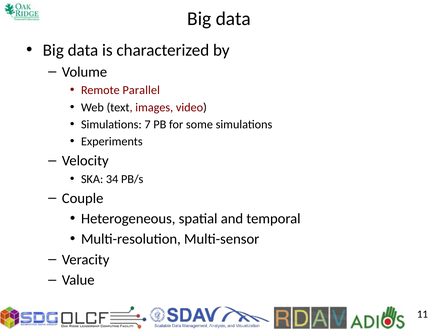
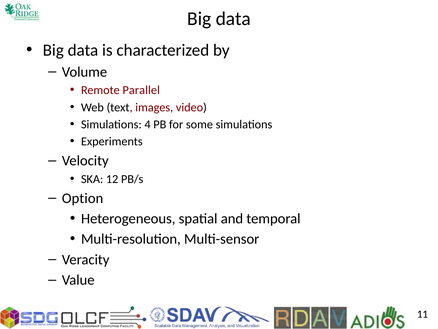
7: 7 -> 4
34: 34 -> 12
Couple: Couple -> Option
